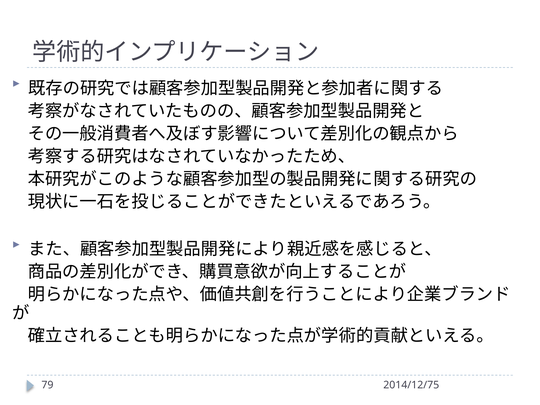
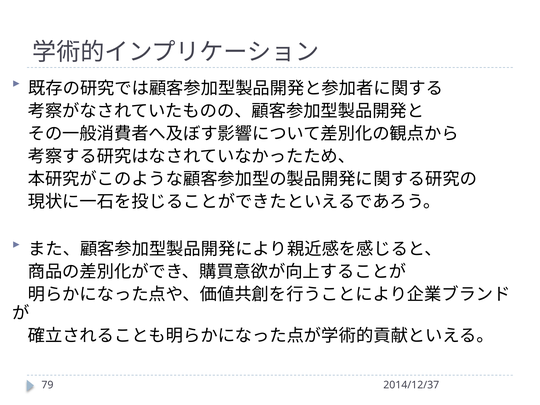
2014/12/75: 2014/12/75 -> 2014/12/37
